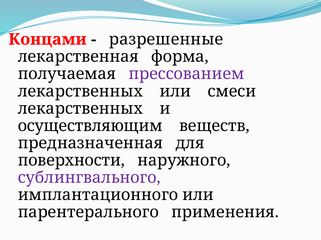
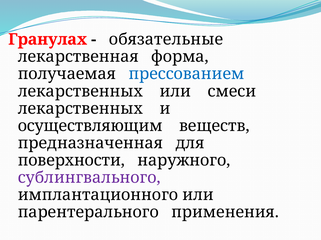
Концами: Концами -> Гранулах
разрешенные: разрешенные -> обязательные
прессованием colour: purple -> blue
